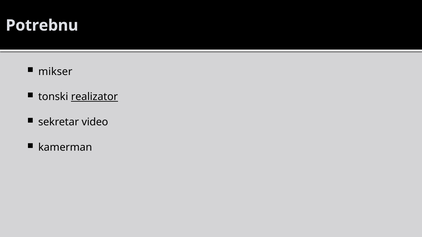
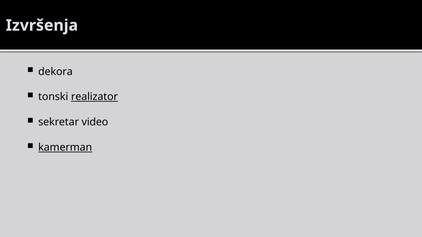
Potrebnu: Potrebnu -> Izvršenja
mikser: mikser -> dekora
kamerman underline: none -> present
